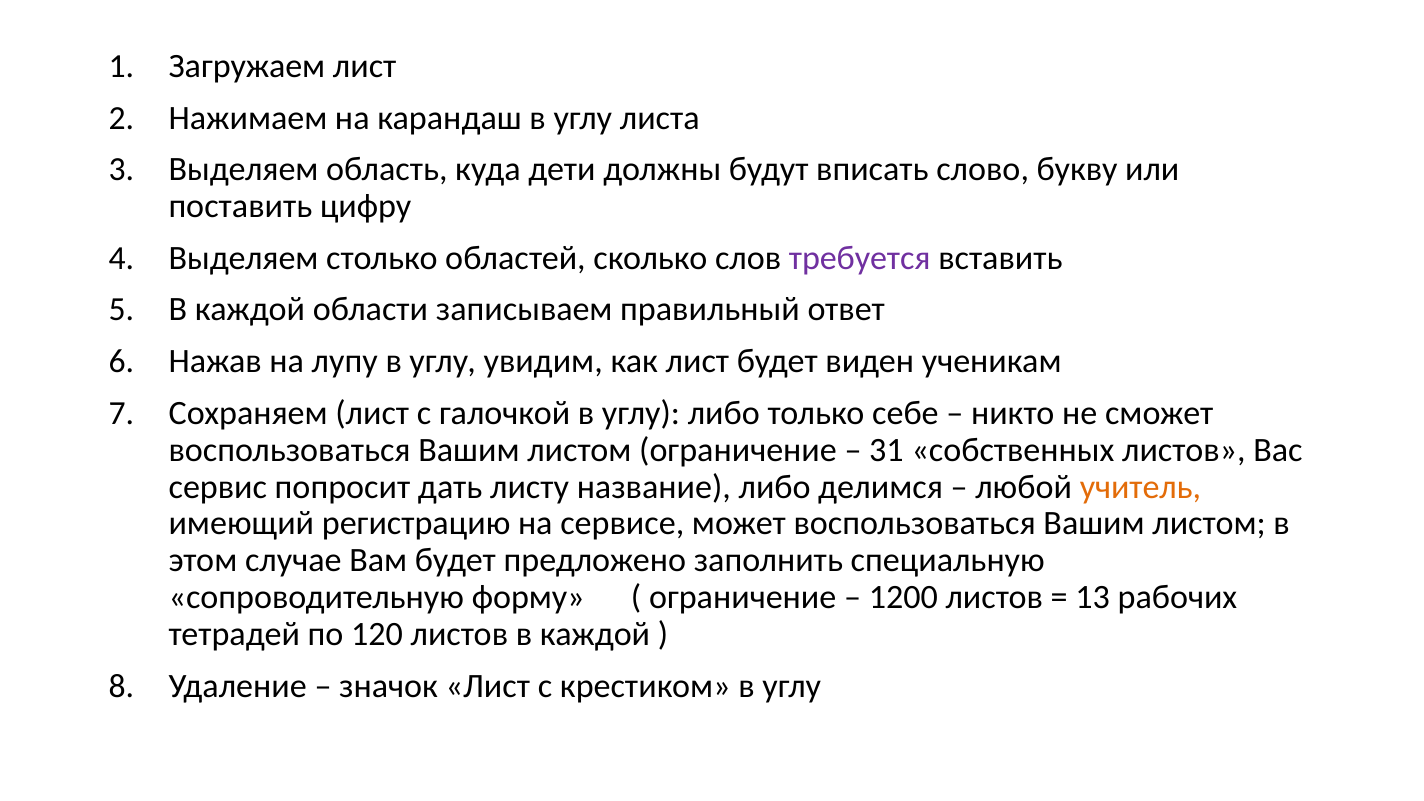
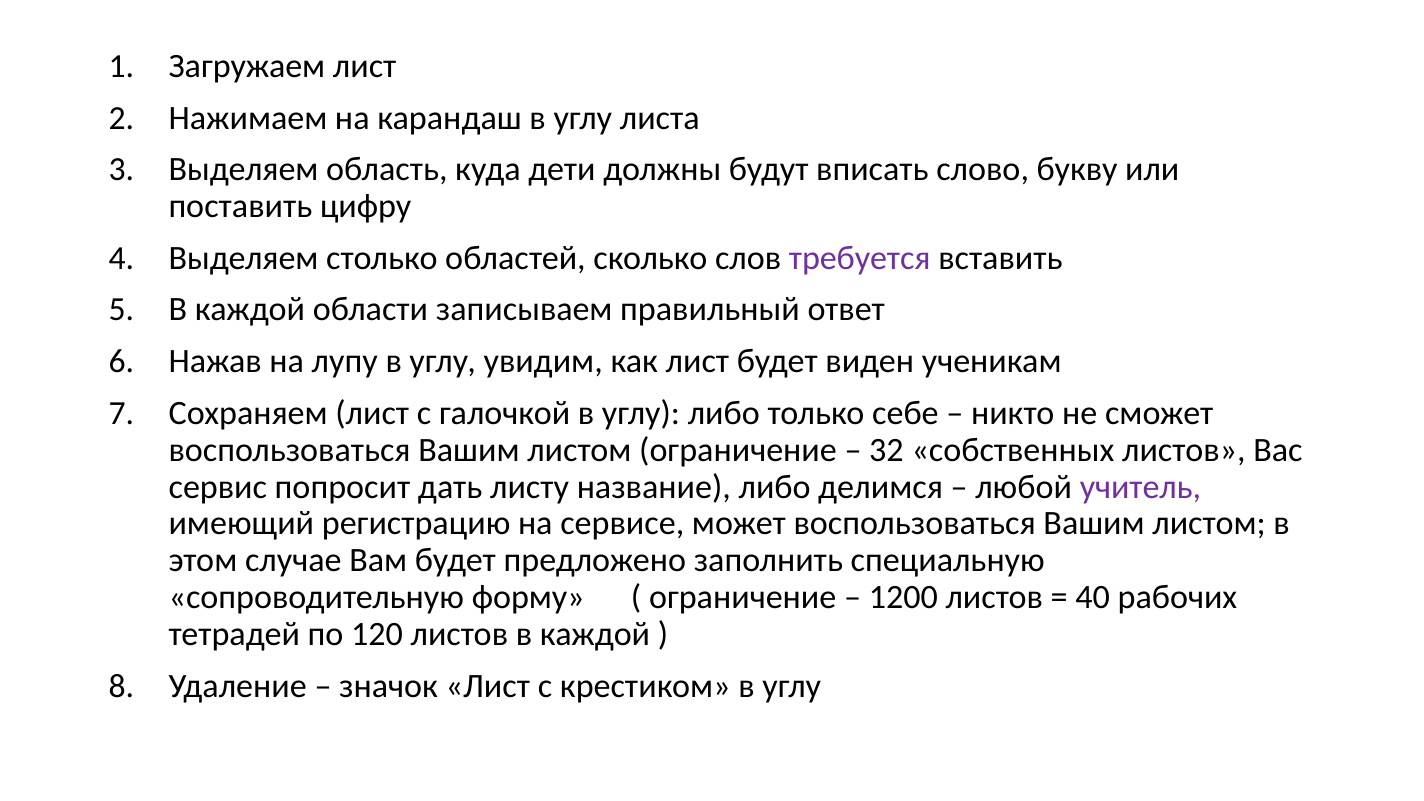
31: 31 -> 32
учитель colour: orange -> purple
13: 13 -> 40
